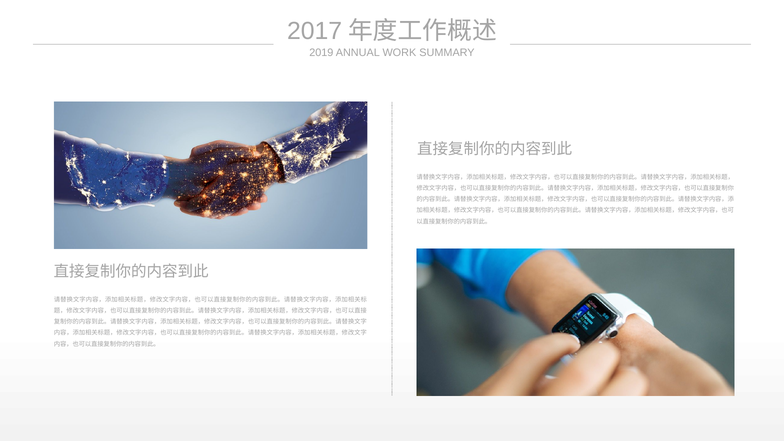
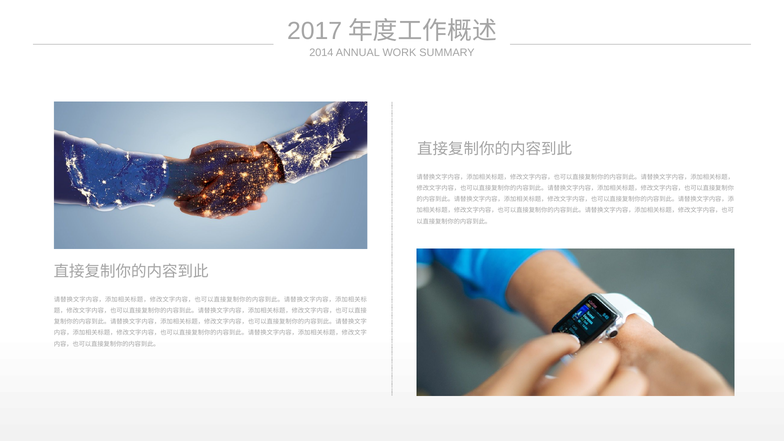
2019: 2019 -> 2014
